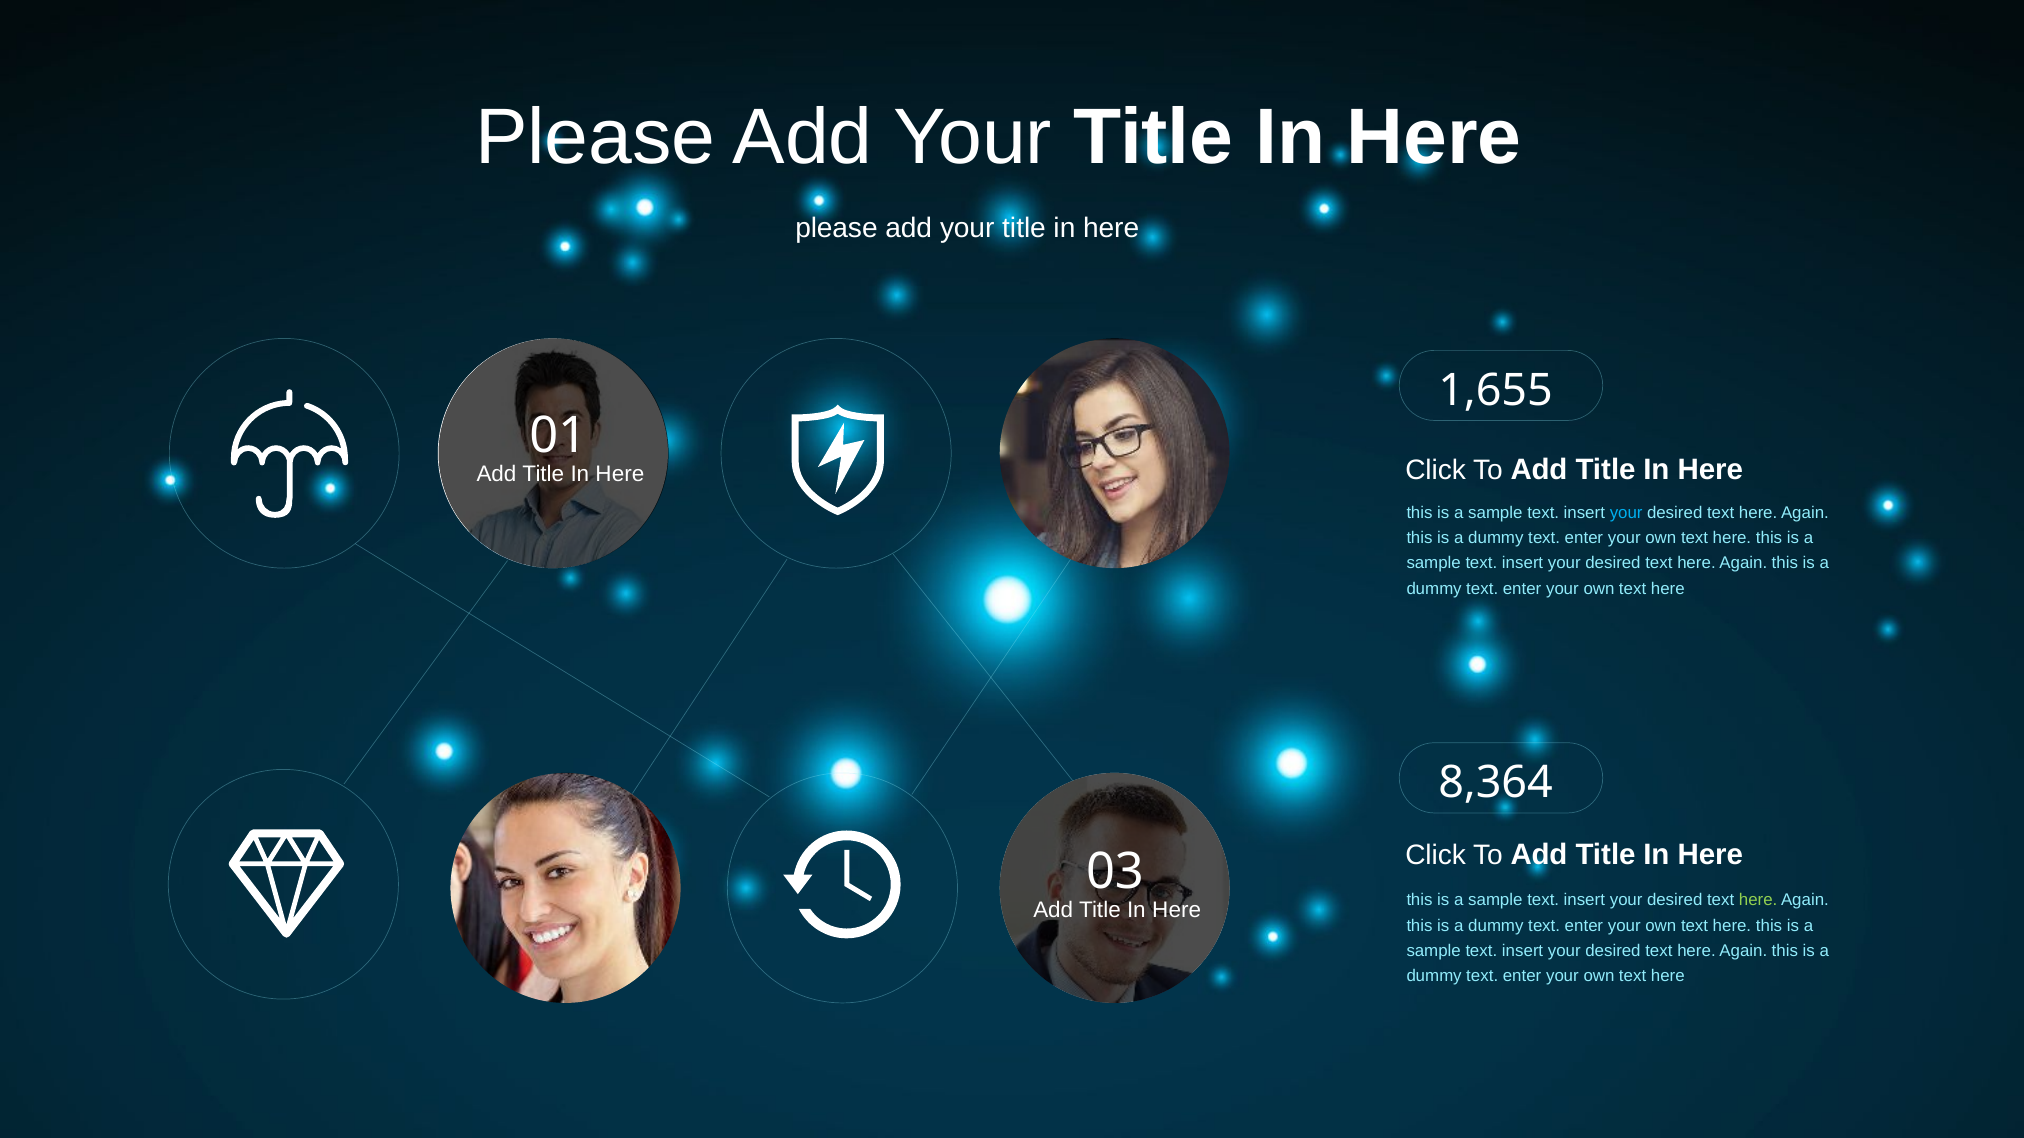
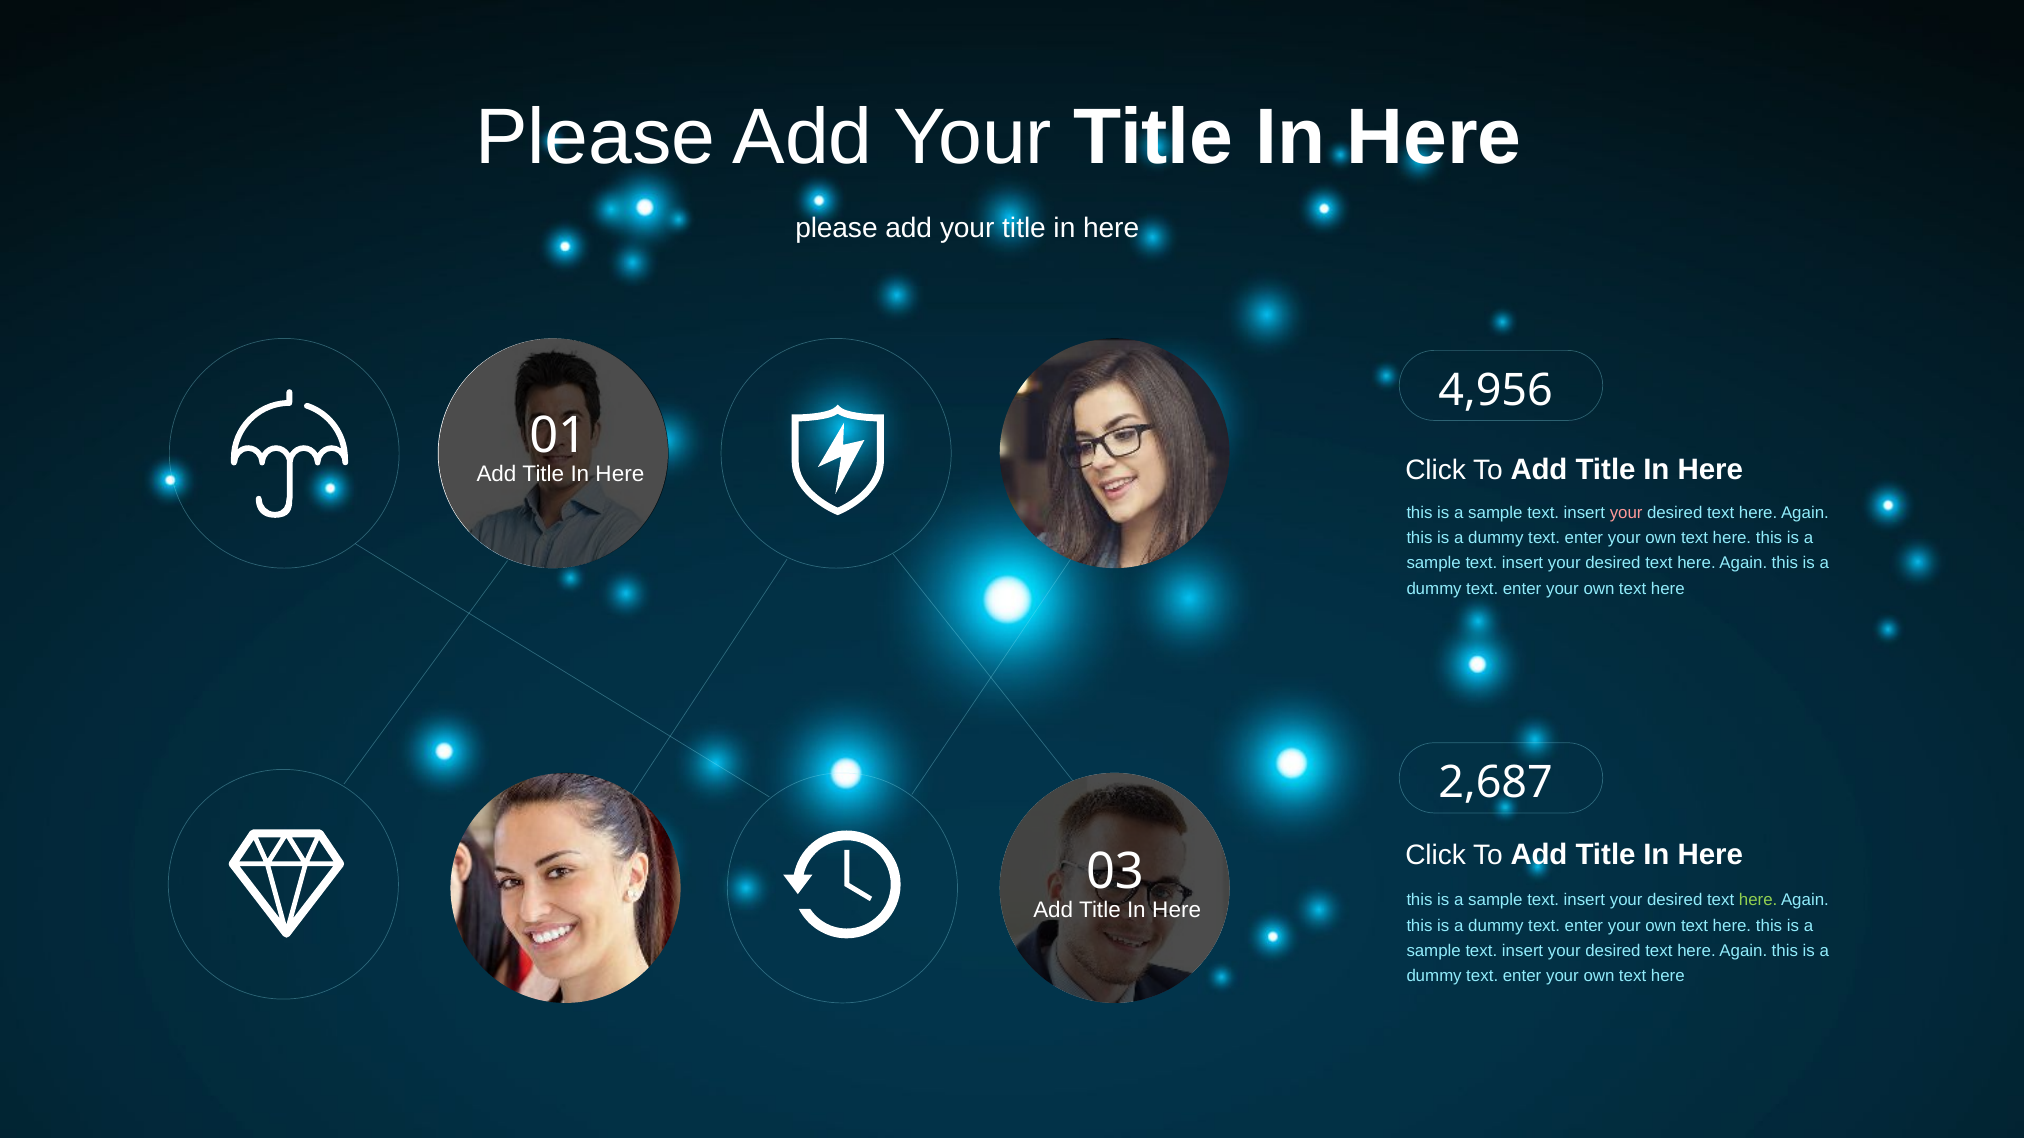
1,655: 1,655 -> 4,956
your at (1626, 513) colour: light blue -> pink
8,364: 8,364 -> 2,687
